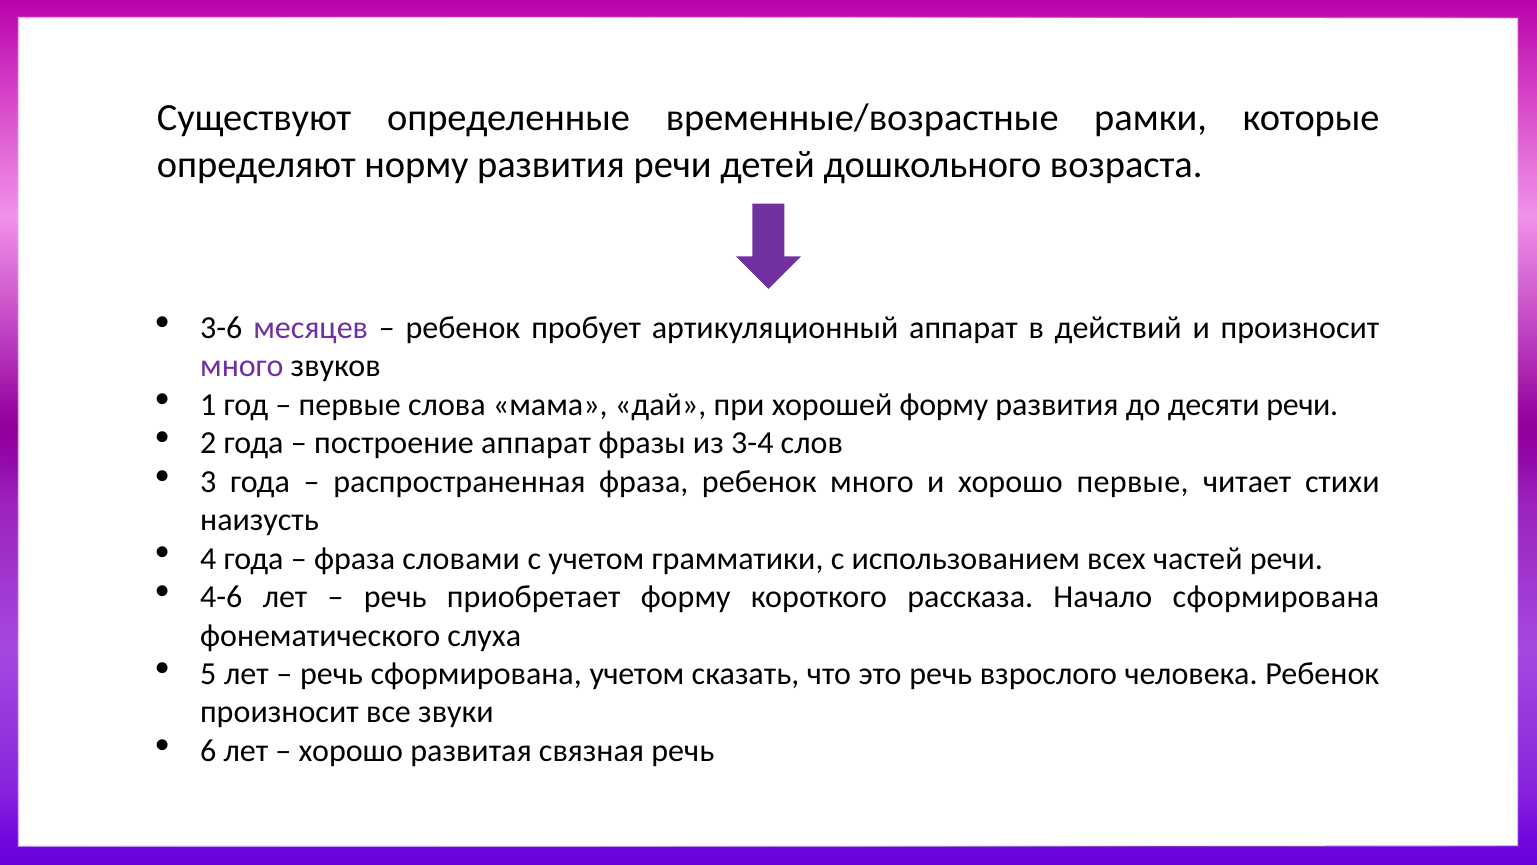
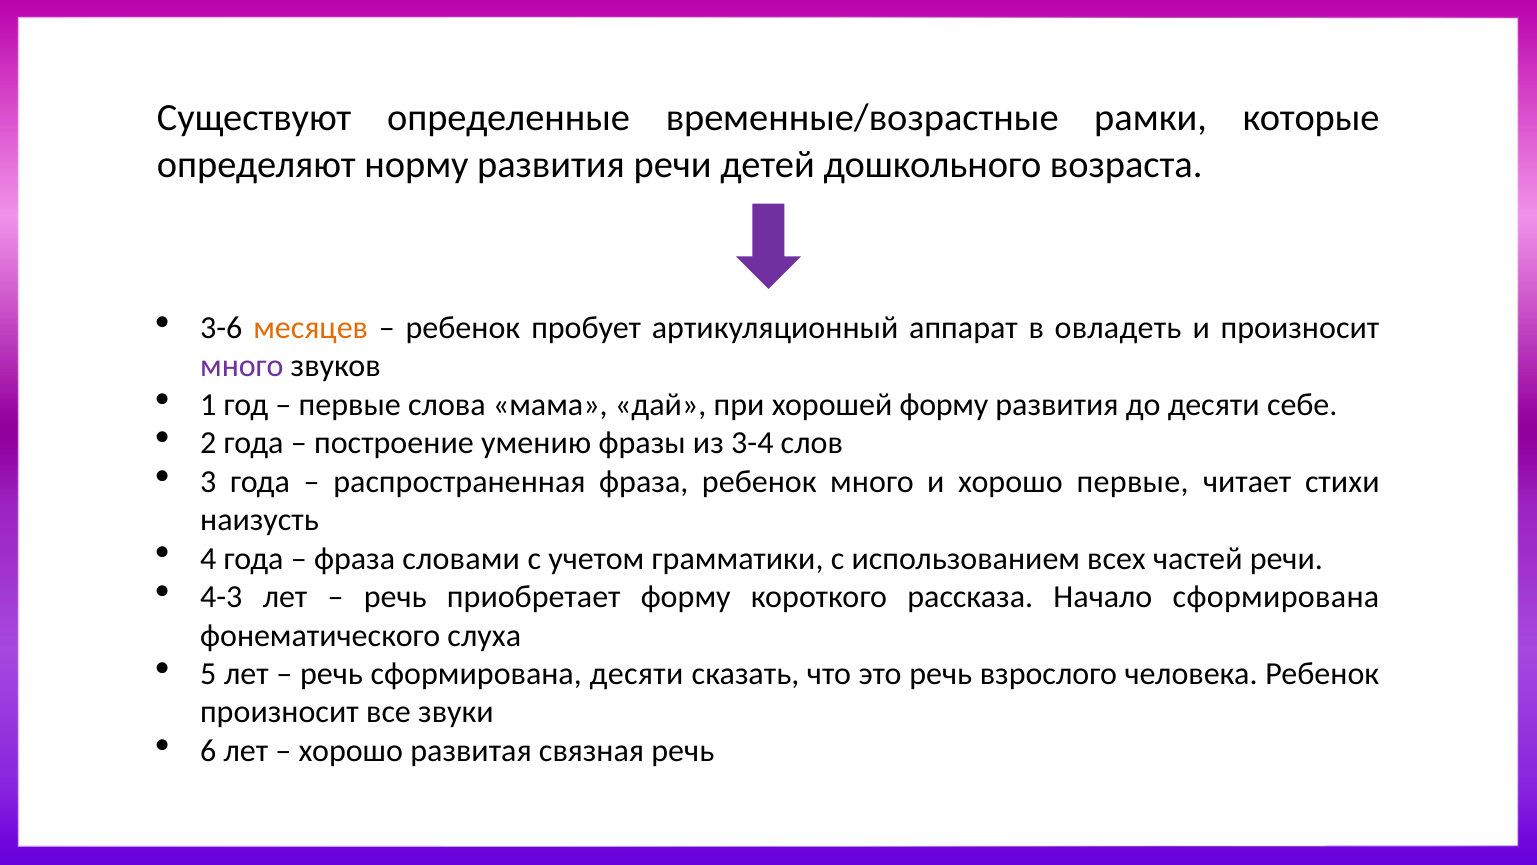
месяцев colour: purple -> orange
действий: действий -> овладеть
десяти речи: речи -> себе
построение аппарат: аппарат -> умению
4-6: 4-6 -> 4-3
сформирована учетом: учетом -> десяти
